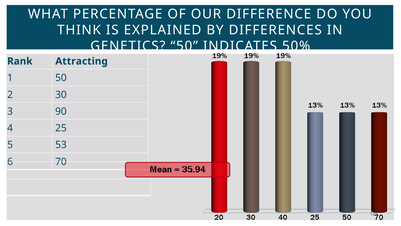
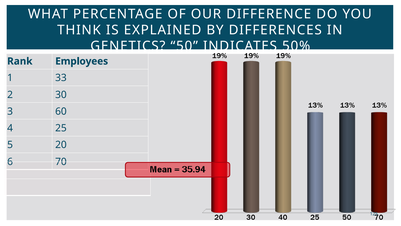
Attracting: Attracting -> Employees
1 50: 50 -> 33
90: 90 -> 60
53: 53 -> 20
